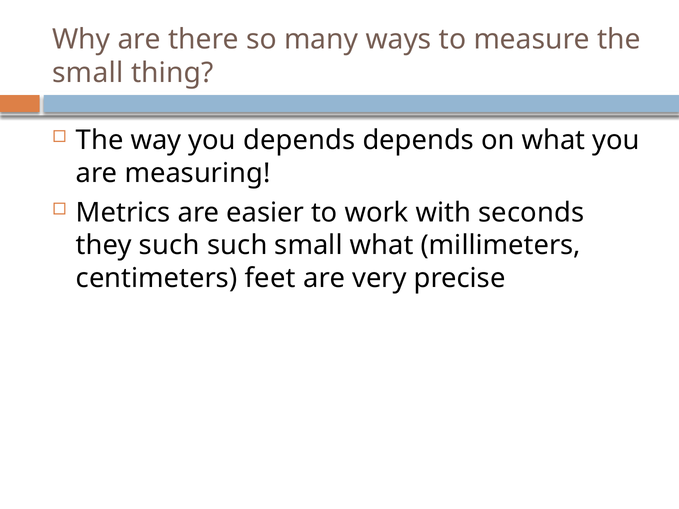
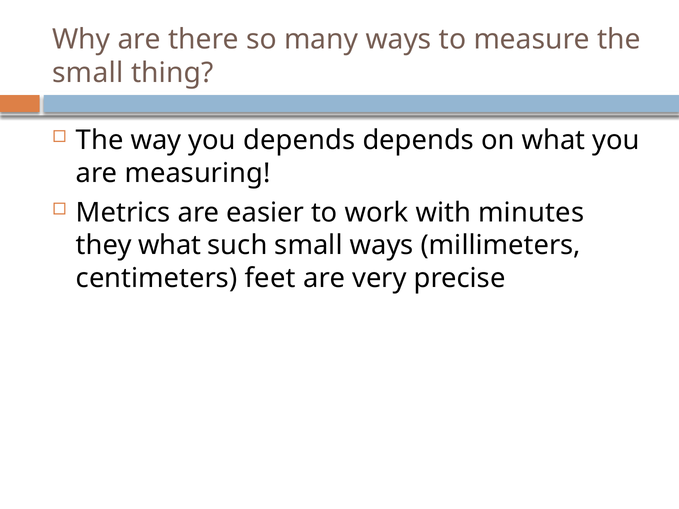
seconds: seconds -> minutes
they such: such -> what
small what: what -> ways
